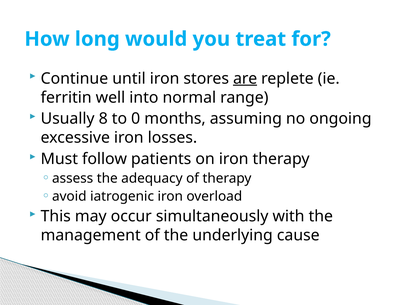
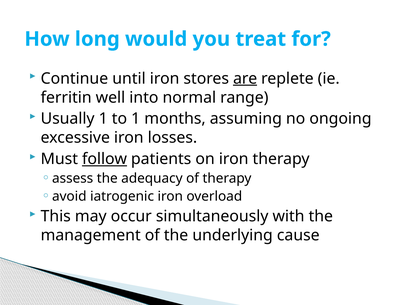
Usually 8: 8 -> 1
to 0: 0 -> 1
follow underline: none -> present
